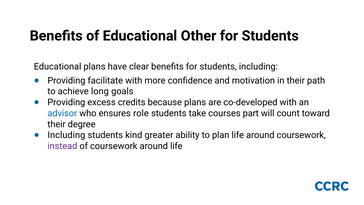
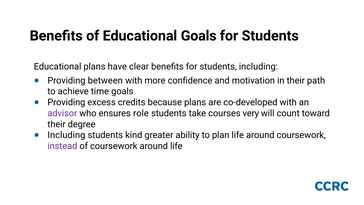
Educational Other: Other -> Goals
facilitate: facilitate -> between
long: long -> time
advisor colour: blue -> purple
part: part -> very
